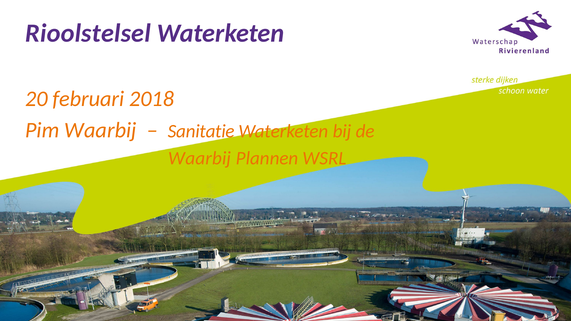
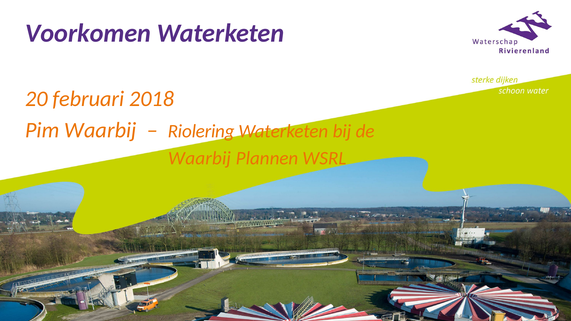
Rioolstelsel: Rioolstelsel -> Voorkomen
Sanitatie: Sanitatie -> Riolering
